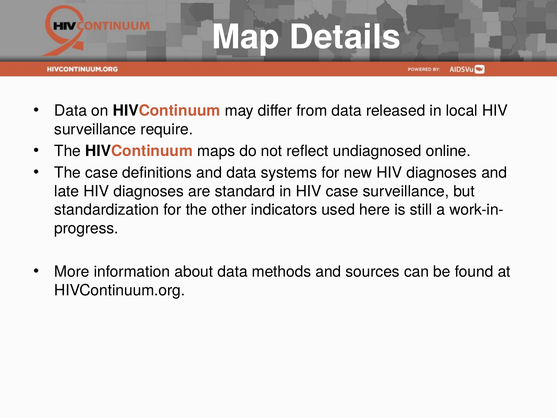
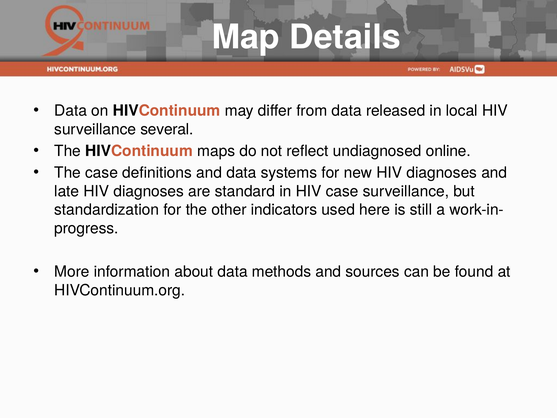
require: require -> several
